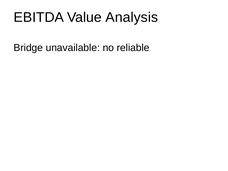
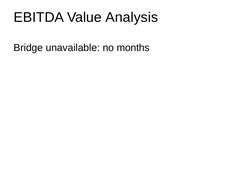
reliable: reliable -> months
